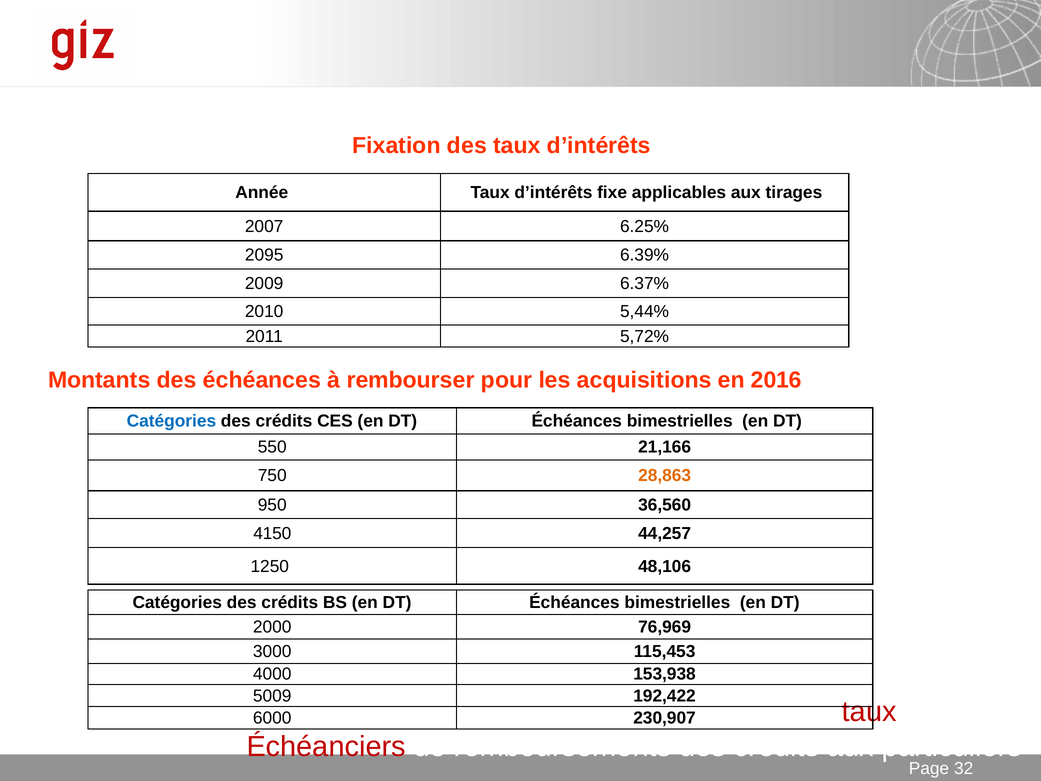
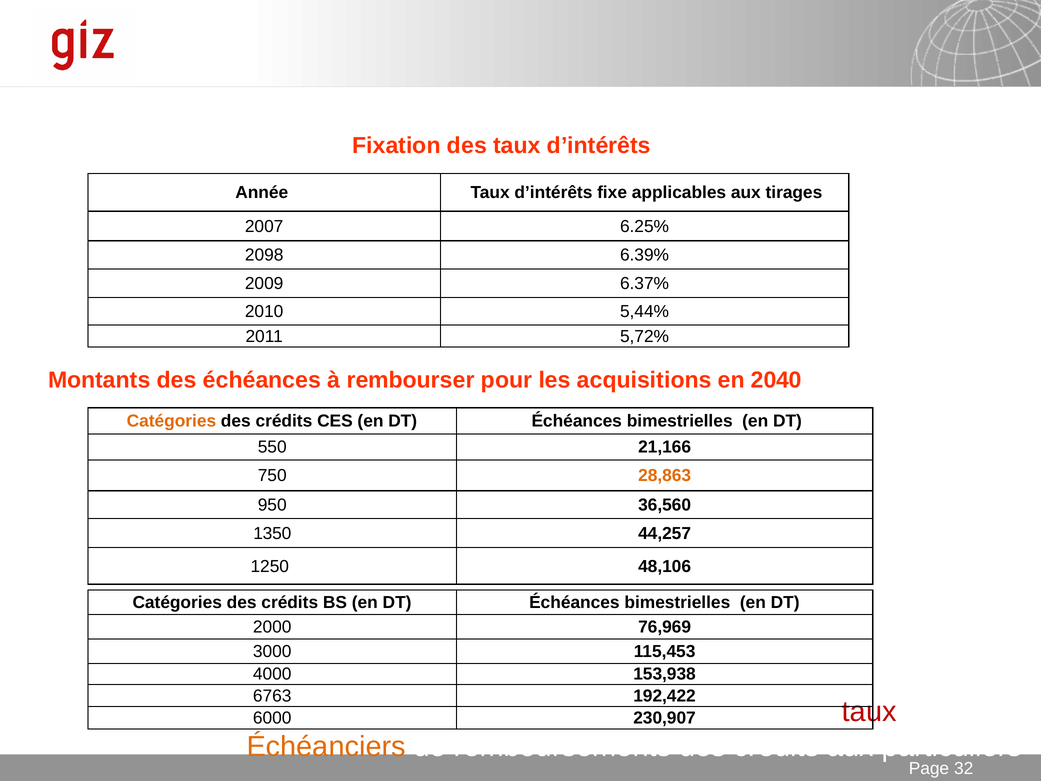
2095: 2095 -> 2098
2016: 2016 -> 2040
Catégories at (171, 421) colour: blue -> orange
4150: 4150 -> 1350
5009: 5009 -> 6763
Échéanciers colour: red -> orange
